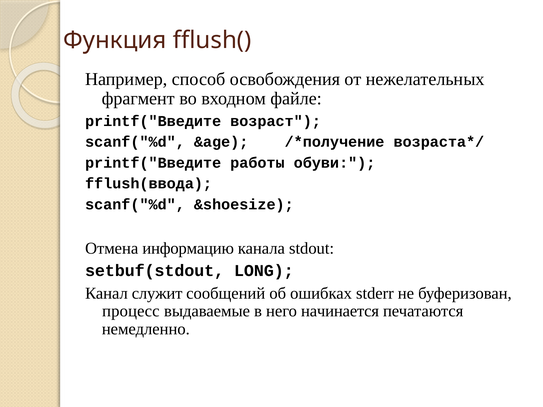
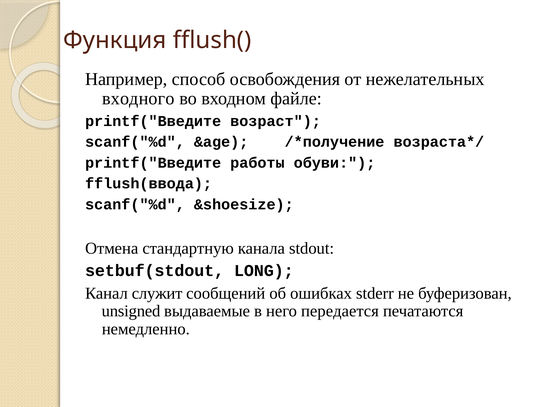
фрагмент: фрагмент -> входного
информацию: информацию -> стандартную
процесс: процесс -> unsigned
начинается: начинается -> передается
